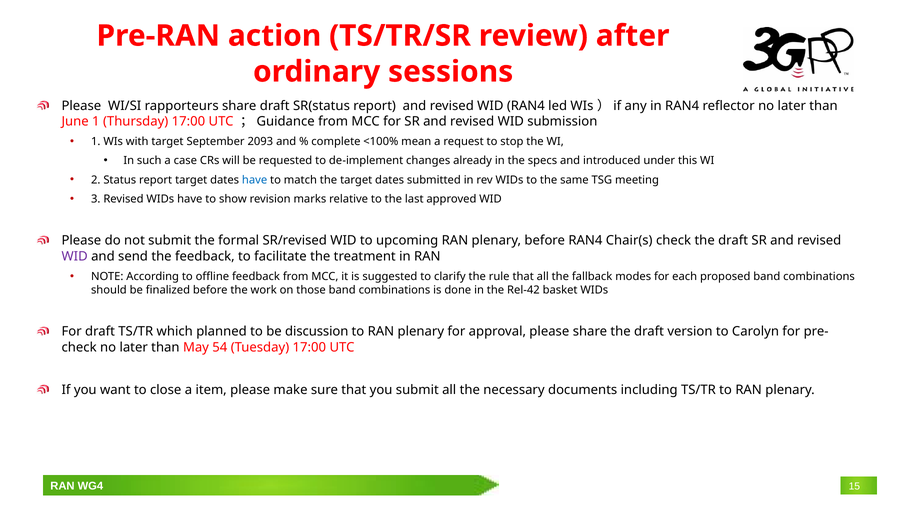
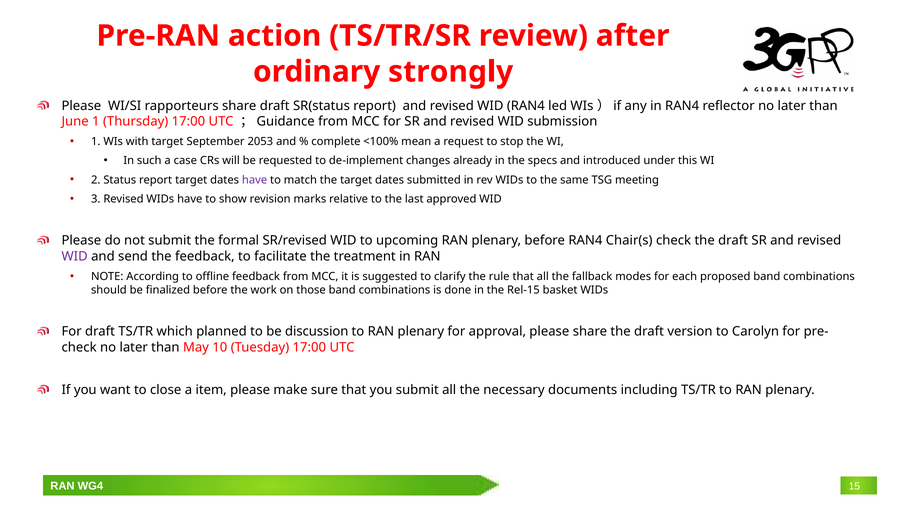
sessions: sessions -> strongly
2093: 2093 -> 2053
have at (255, 180) colour: blue -> purple
Rel-42: Rel-42 -> Rel-15
54: 54 -> 10
